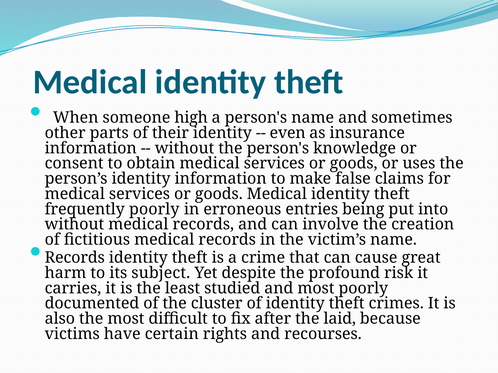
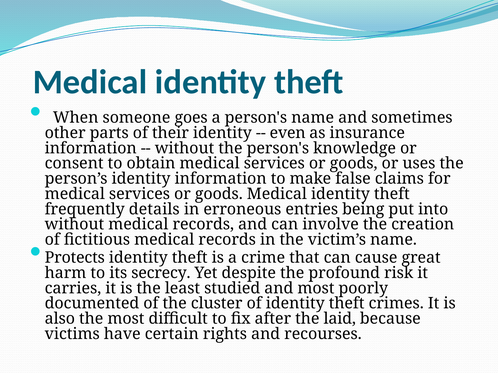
high: high -> goes
frequently poorly: poorly -> details
Records at (75, 258): Records -> Protects
subject: subject -> secrecy
